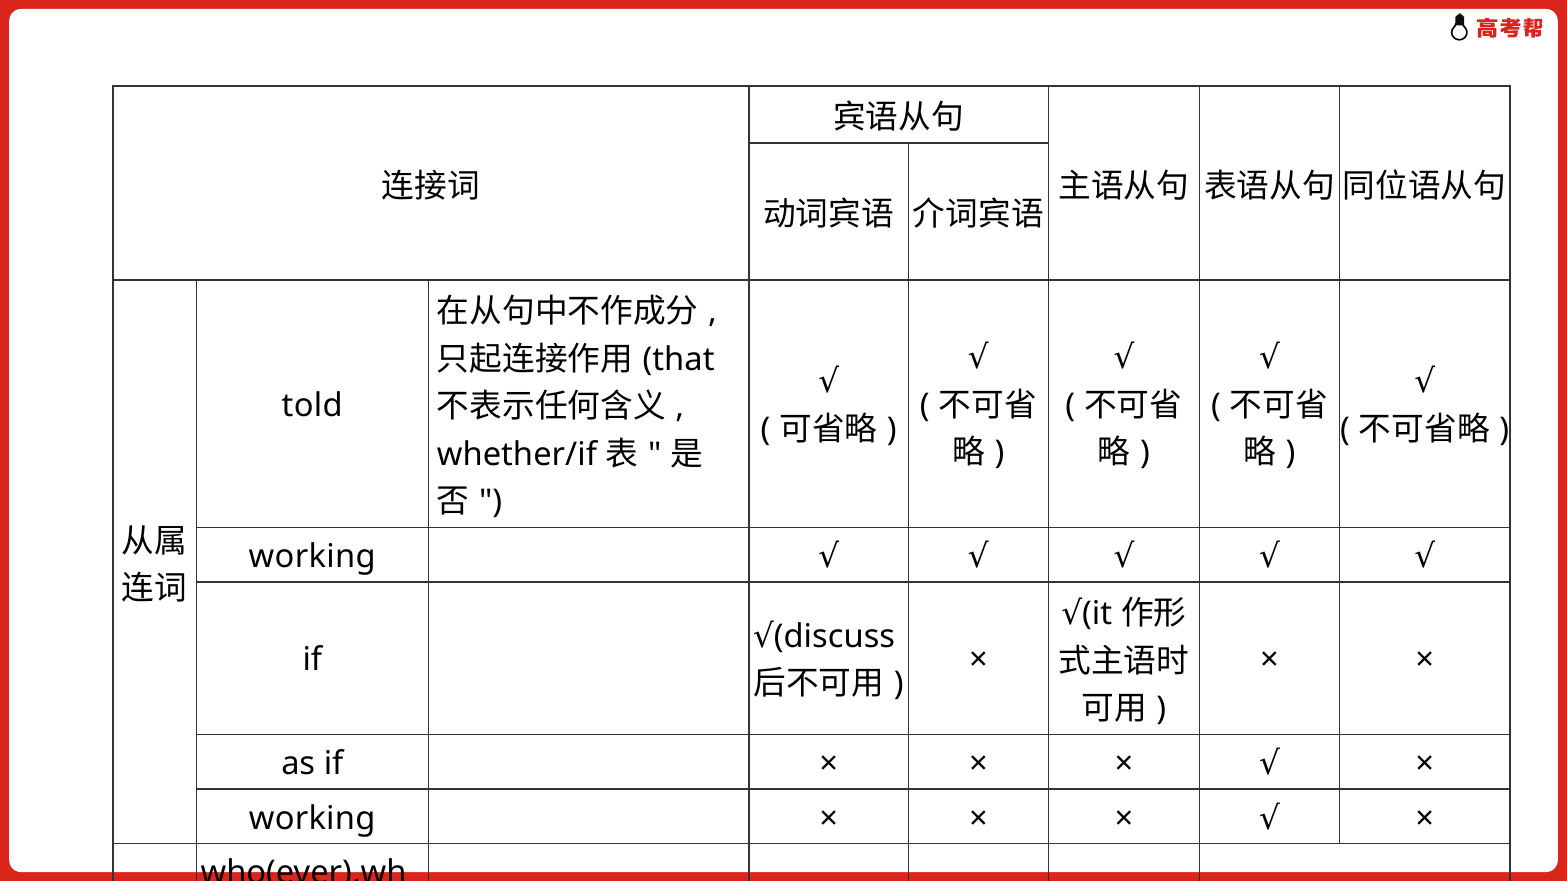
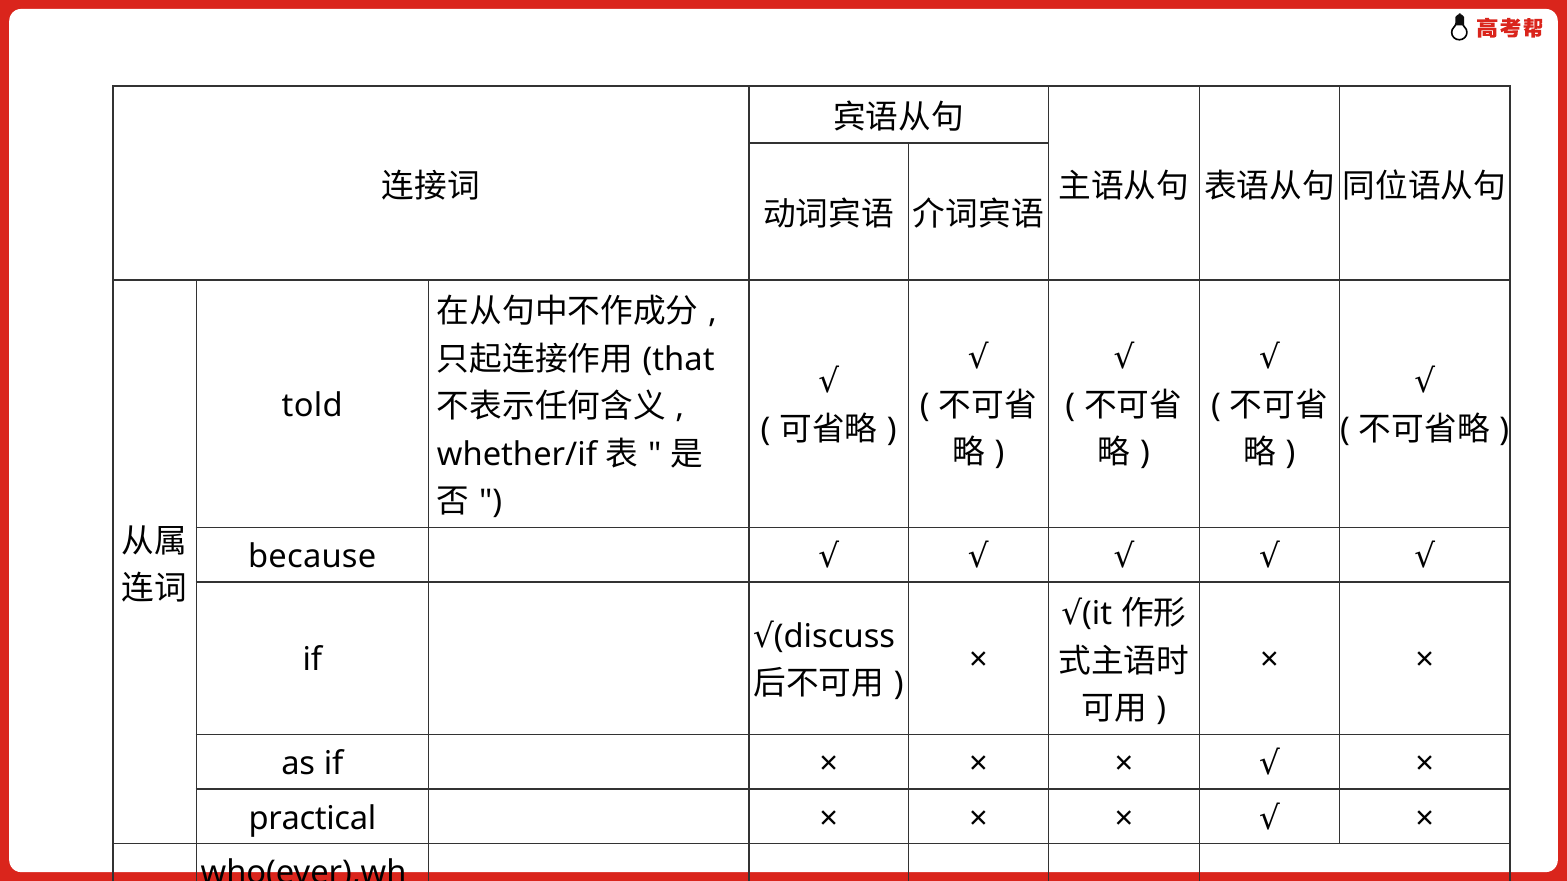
working at (312, 557): working -> because
working at (312, 819): working -> practical
